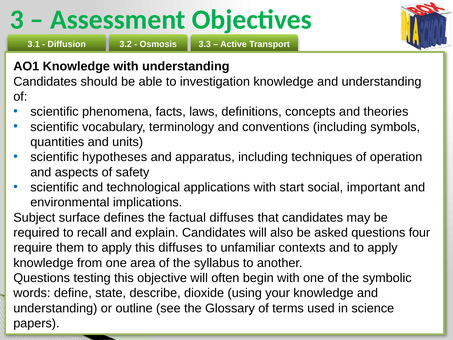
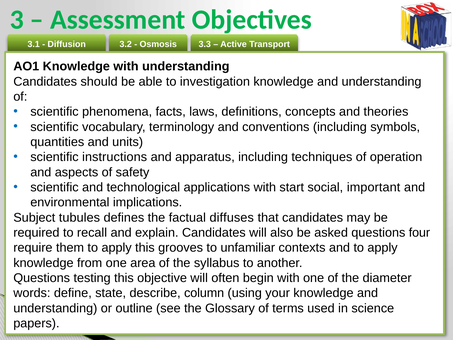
hypotheses: hypotheses -> instructions
surface: surface -> tubules
this diffuses: diffuses -> grooves
symbolic: symbolic -> diameter
dioxide: dioxide -> column
